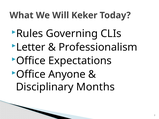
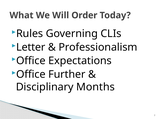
Keker: Keker -> Order
Anyone: Anyone -> Further
